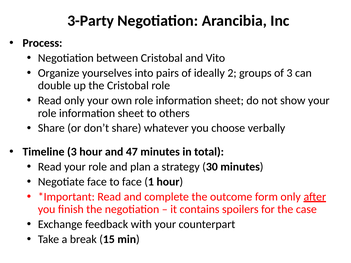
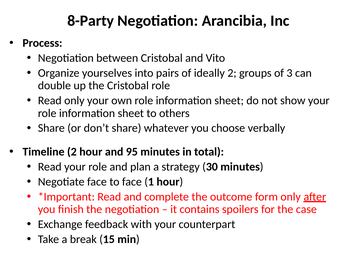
3-Party: 3-Party -> 8-Party
Timeline 3: 3 -> 2
47: 47 -> 95
